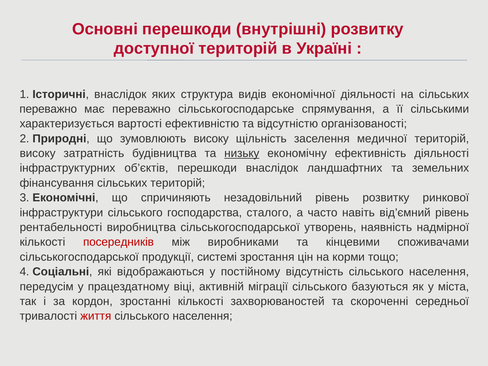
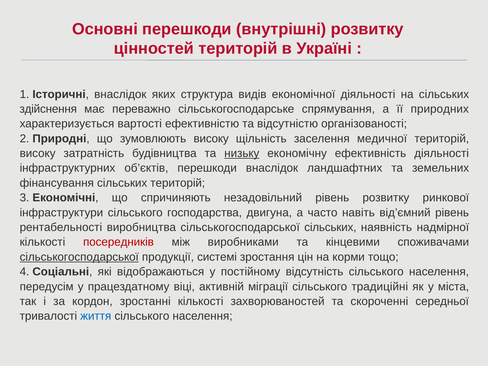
доступної: доступної -> цінностей
переважно at (48, 109): переважно -> здійснення
сільськими: сільськими -> природних
сталого: сталого -> двигуна
сільськогосподарської утворень: утворень -> сільських
сільськогосподарської at (79, 257) underline: none -> present
базуються: базуються -> традиційні
життя colour: red -> blue
